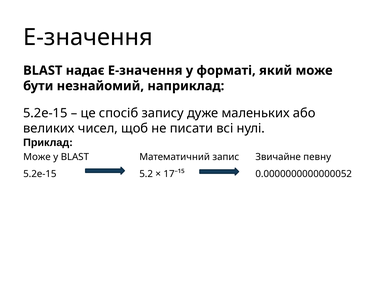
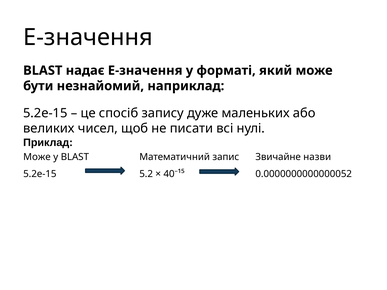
певну: певну -> назви
17⁻¹⁵: 17⁻¹⁵ -> 40⁻¹⁵
